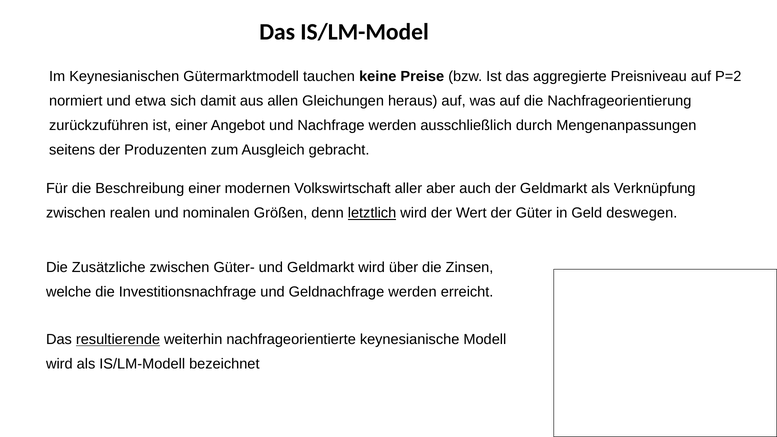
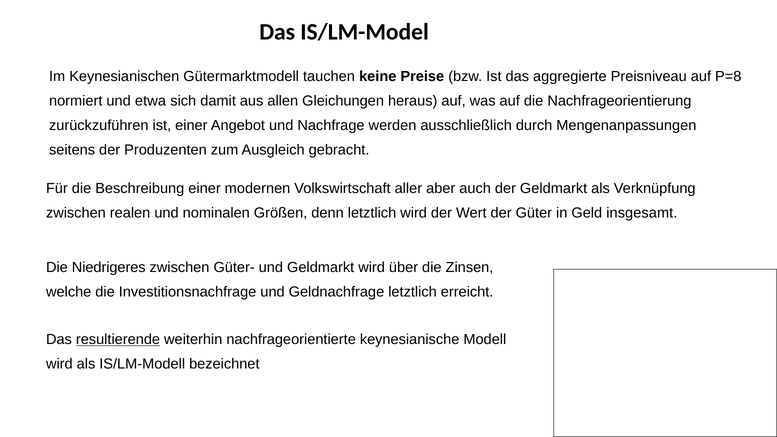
P=2: P=2 -> P=8
letztlich at (372, 213) underline: present -> none
deswegen: deswegen -> insgesamt
Zusätzliche: Zusätzliche -> Niedrigeres
Geldnachfrage werden: werden -> letztlich
